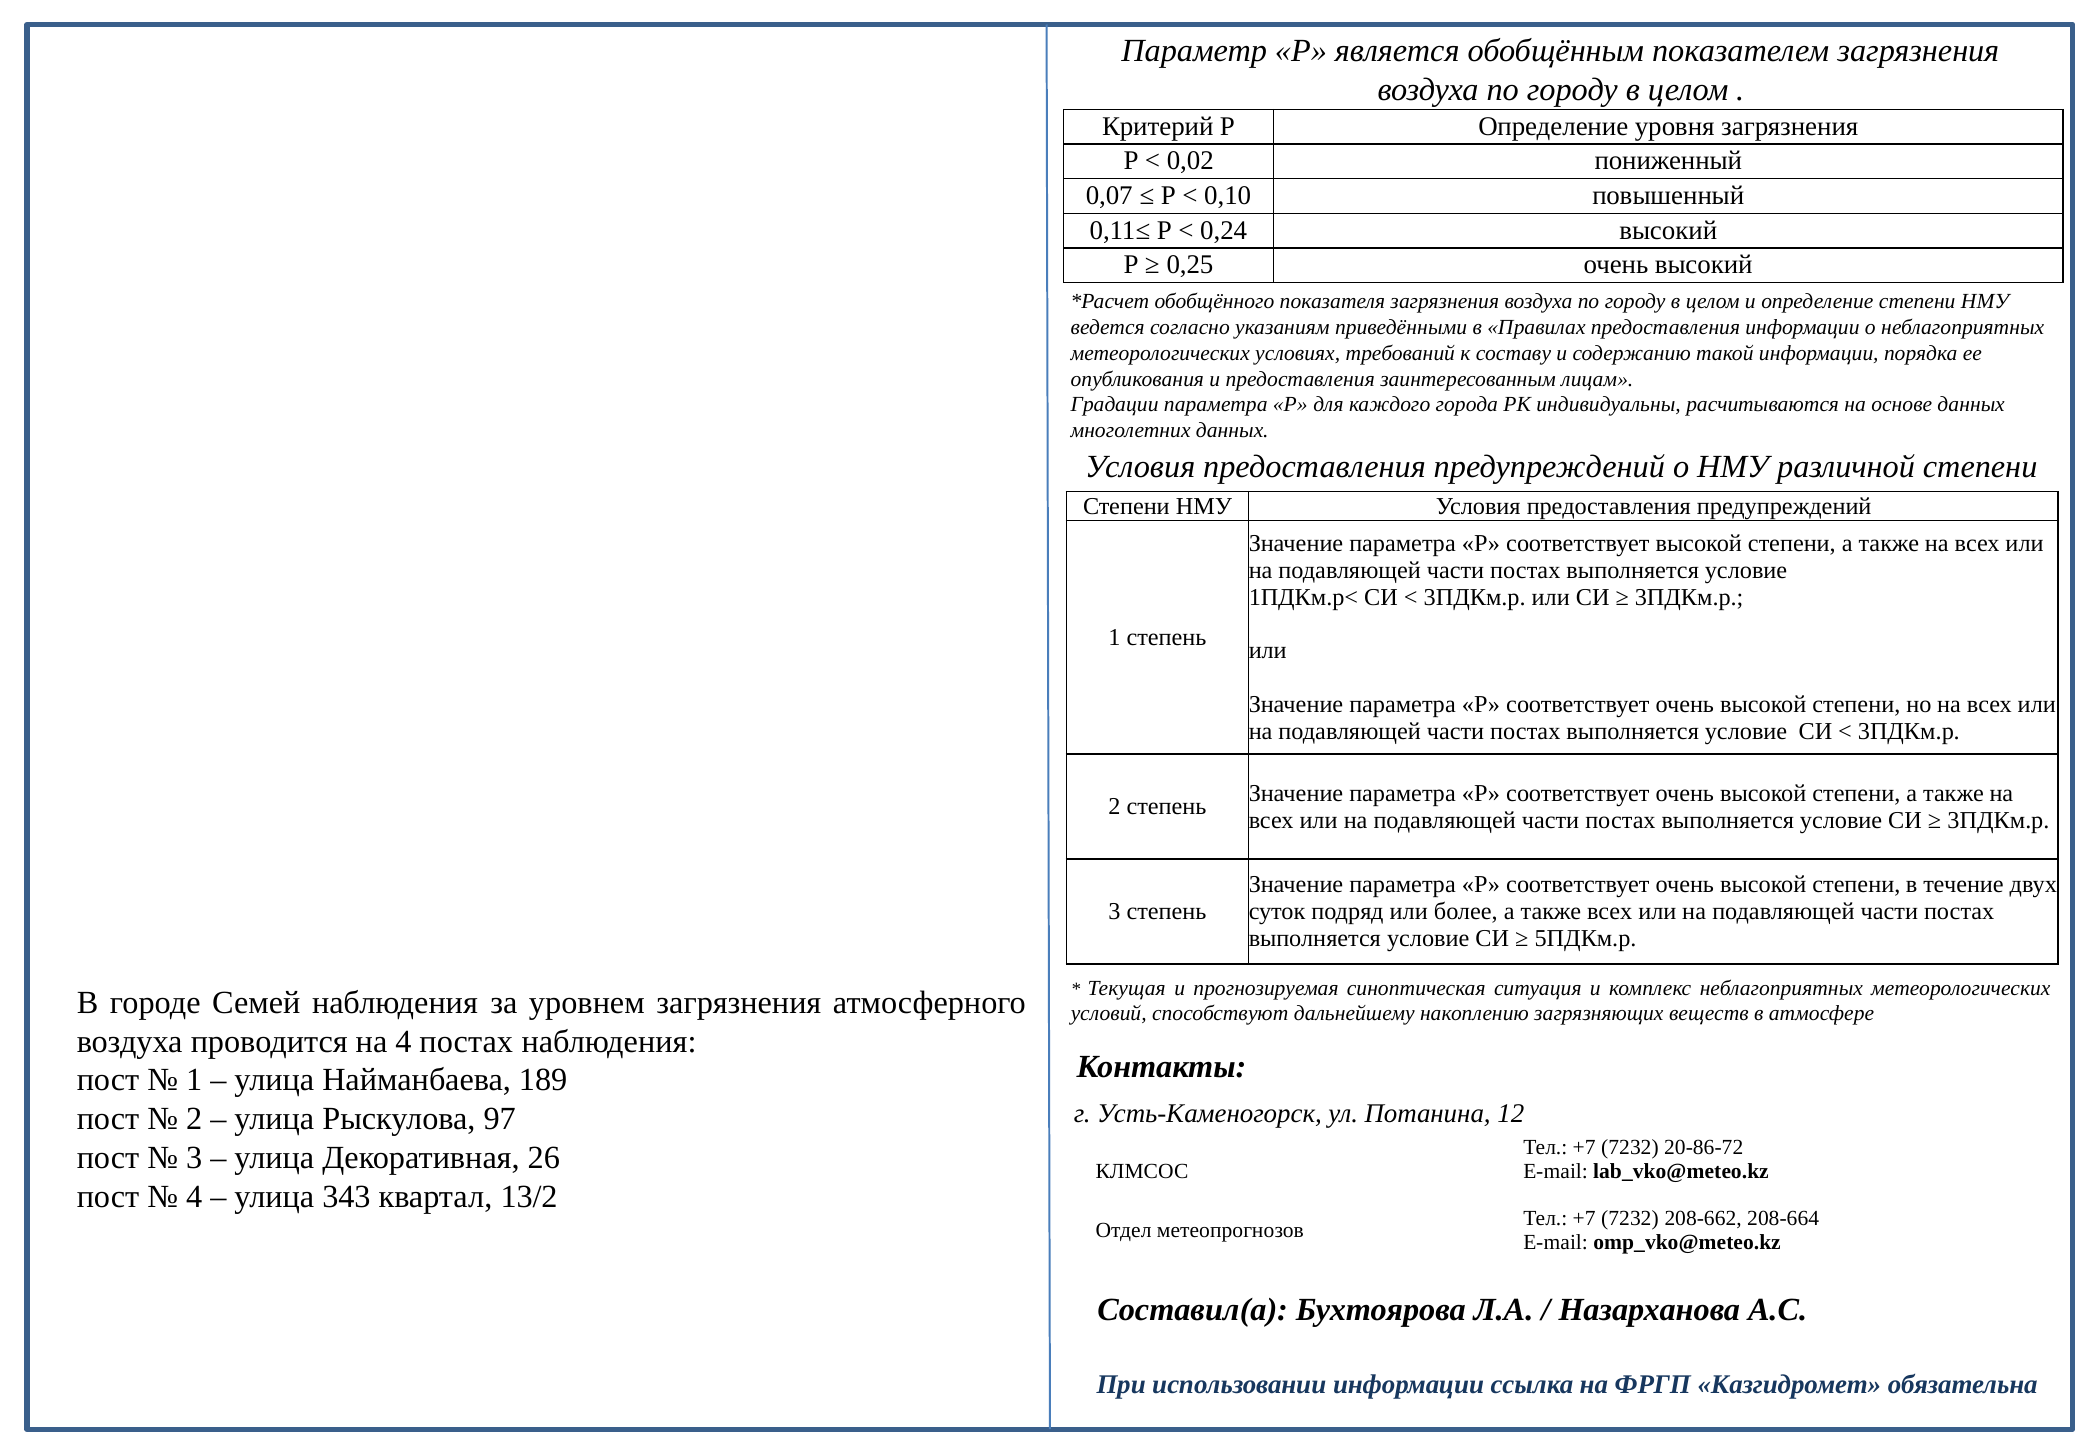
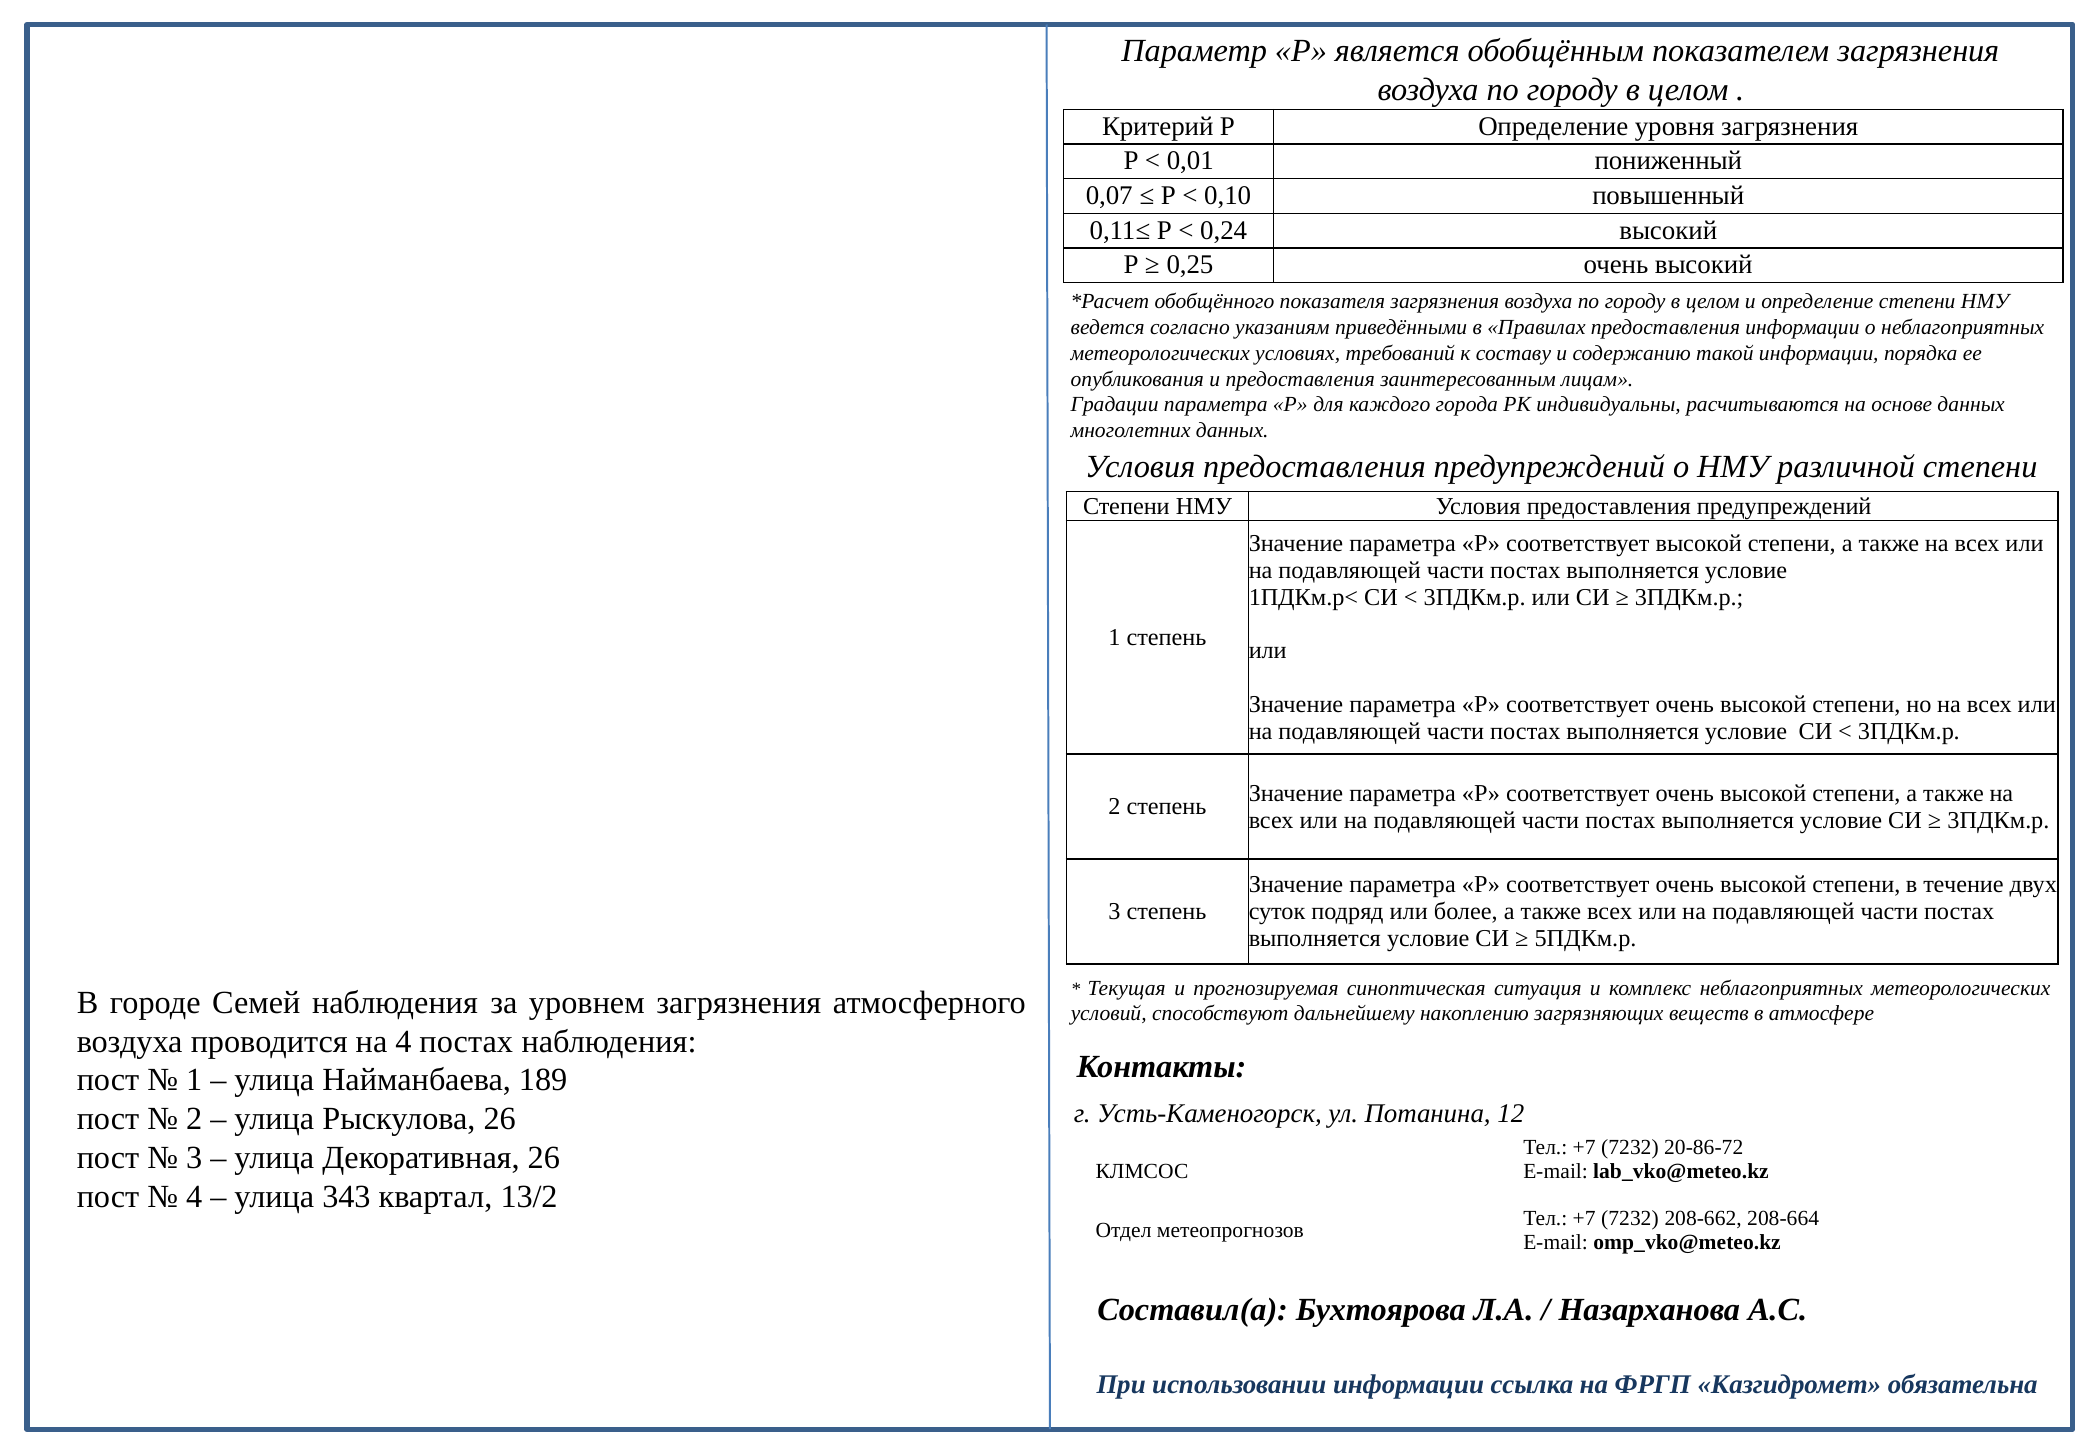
0,02: 0,02 -> 0,01
Рыскулова 97: 97 -> 26
